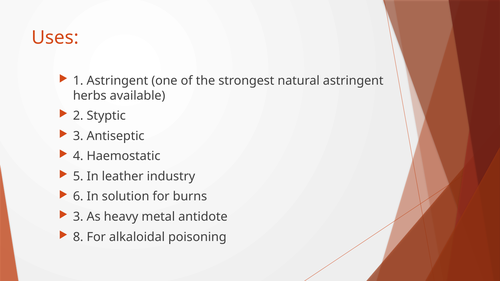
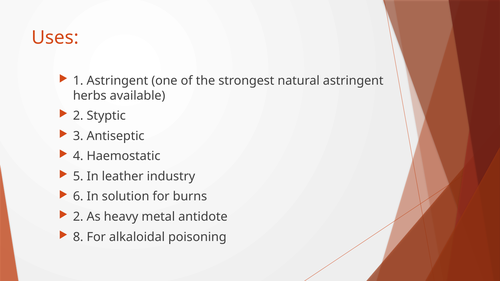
3 at (78, 217): 3 -> 2
